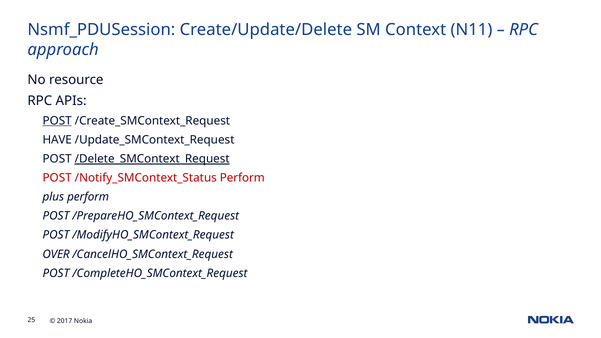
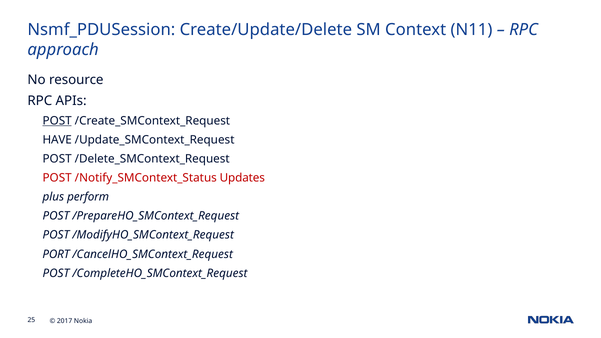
/Delete_SMContext_Request underline: present -> none
/Notify_SMContext_Status Perform: Perform -> Updates
OVER: OVER -> PORT
